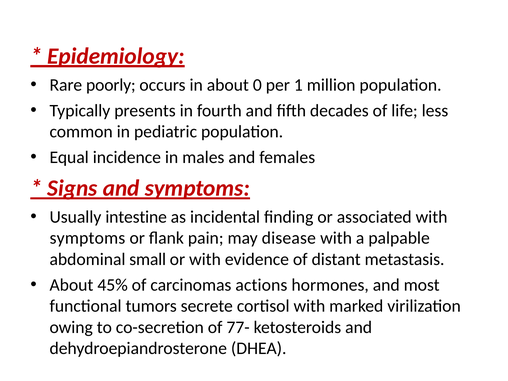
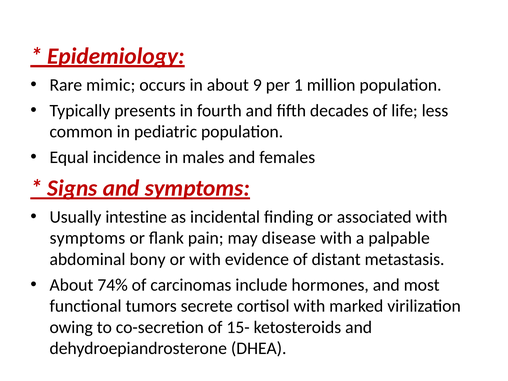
poorly: poorly -> mimic
0: 0 -> 9
small: small -> bony
45%: 45% -> 74%
actions: actions -> include
77-: 77- -> 15-
